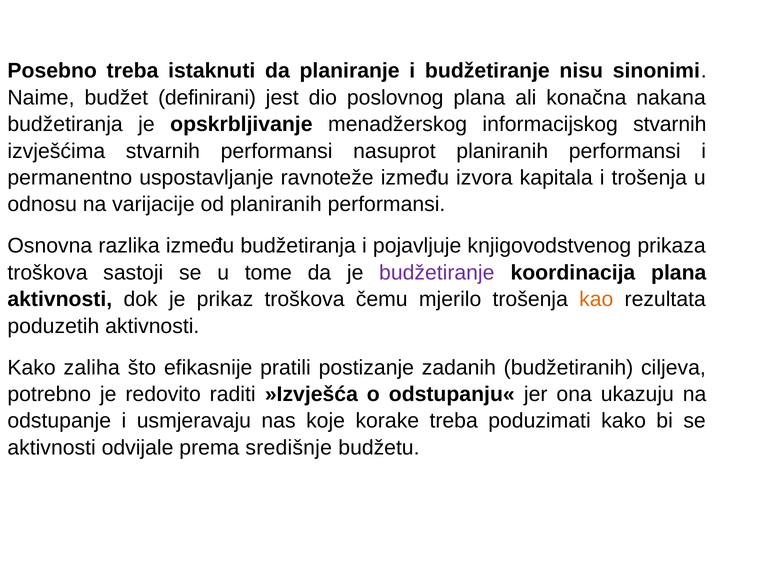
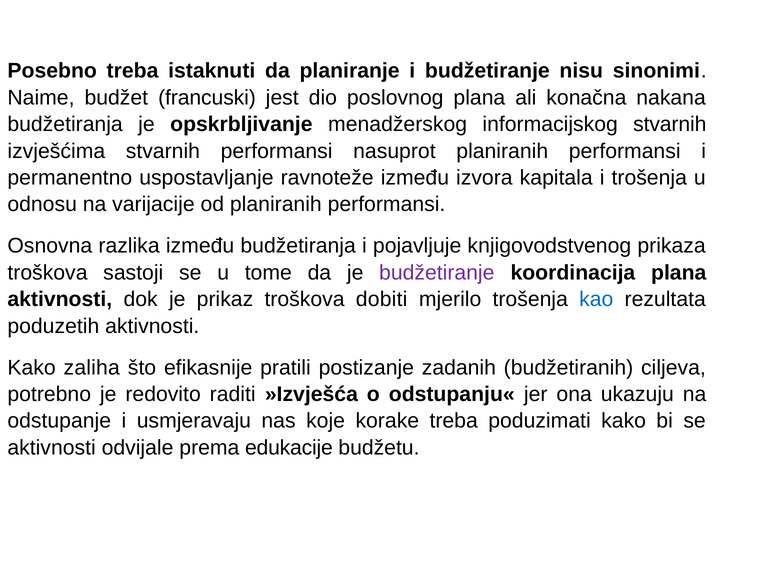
definirani: definirani -> francuski
čemu: čemu -> dobiti
kao colour: orange -> blue
središnje: središnje -> edukacije
